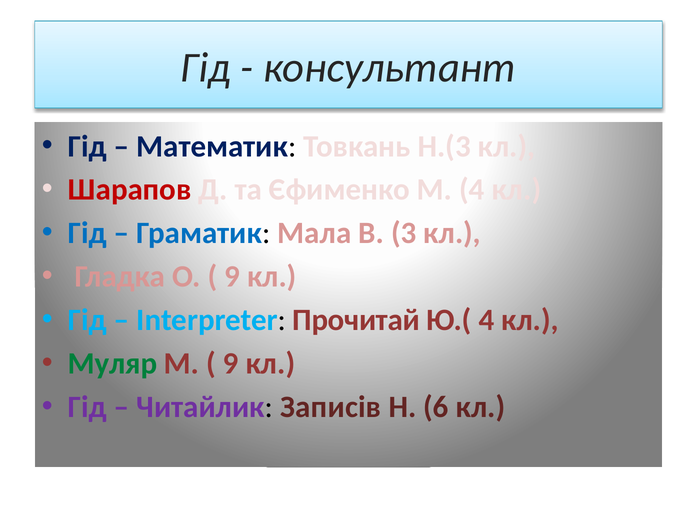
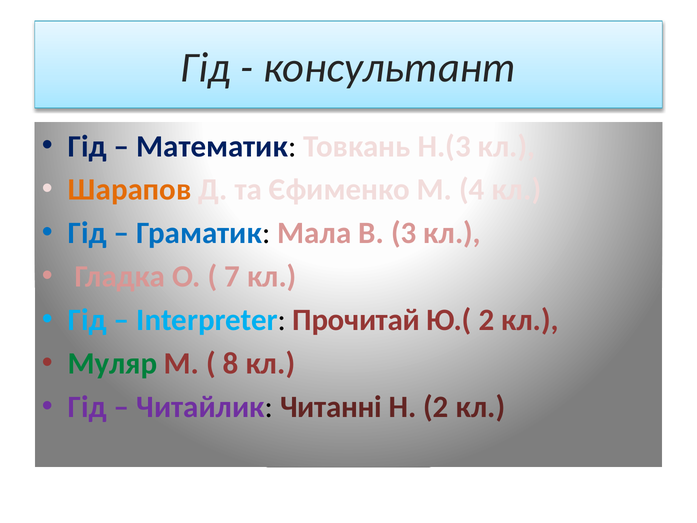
Шарапов colour: red -> orange
9 at (232, 276): 9 -> 7
Ю.( 4: 4 -> 2
9 at (231, 363): 9 -> 8
Записів: Записів -> Читанні
Н 6: 6 -> 2
